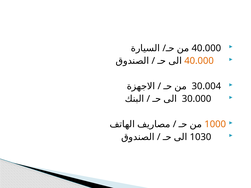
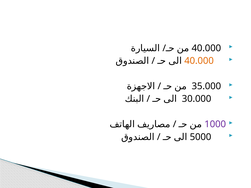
30.004: 30.004 -> 35.000
1000 colour: orange -> purple
1030: 1030 -> 5000
